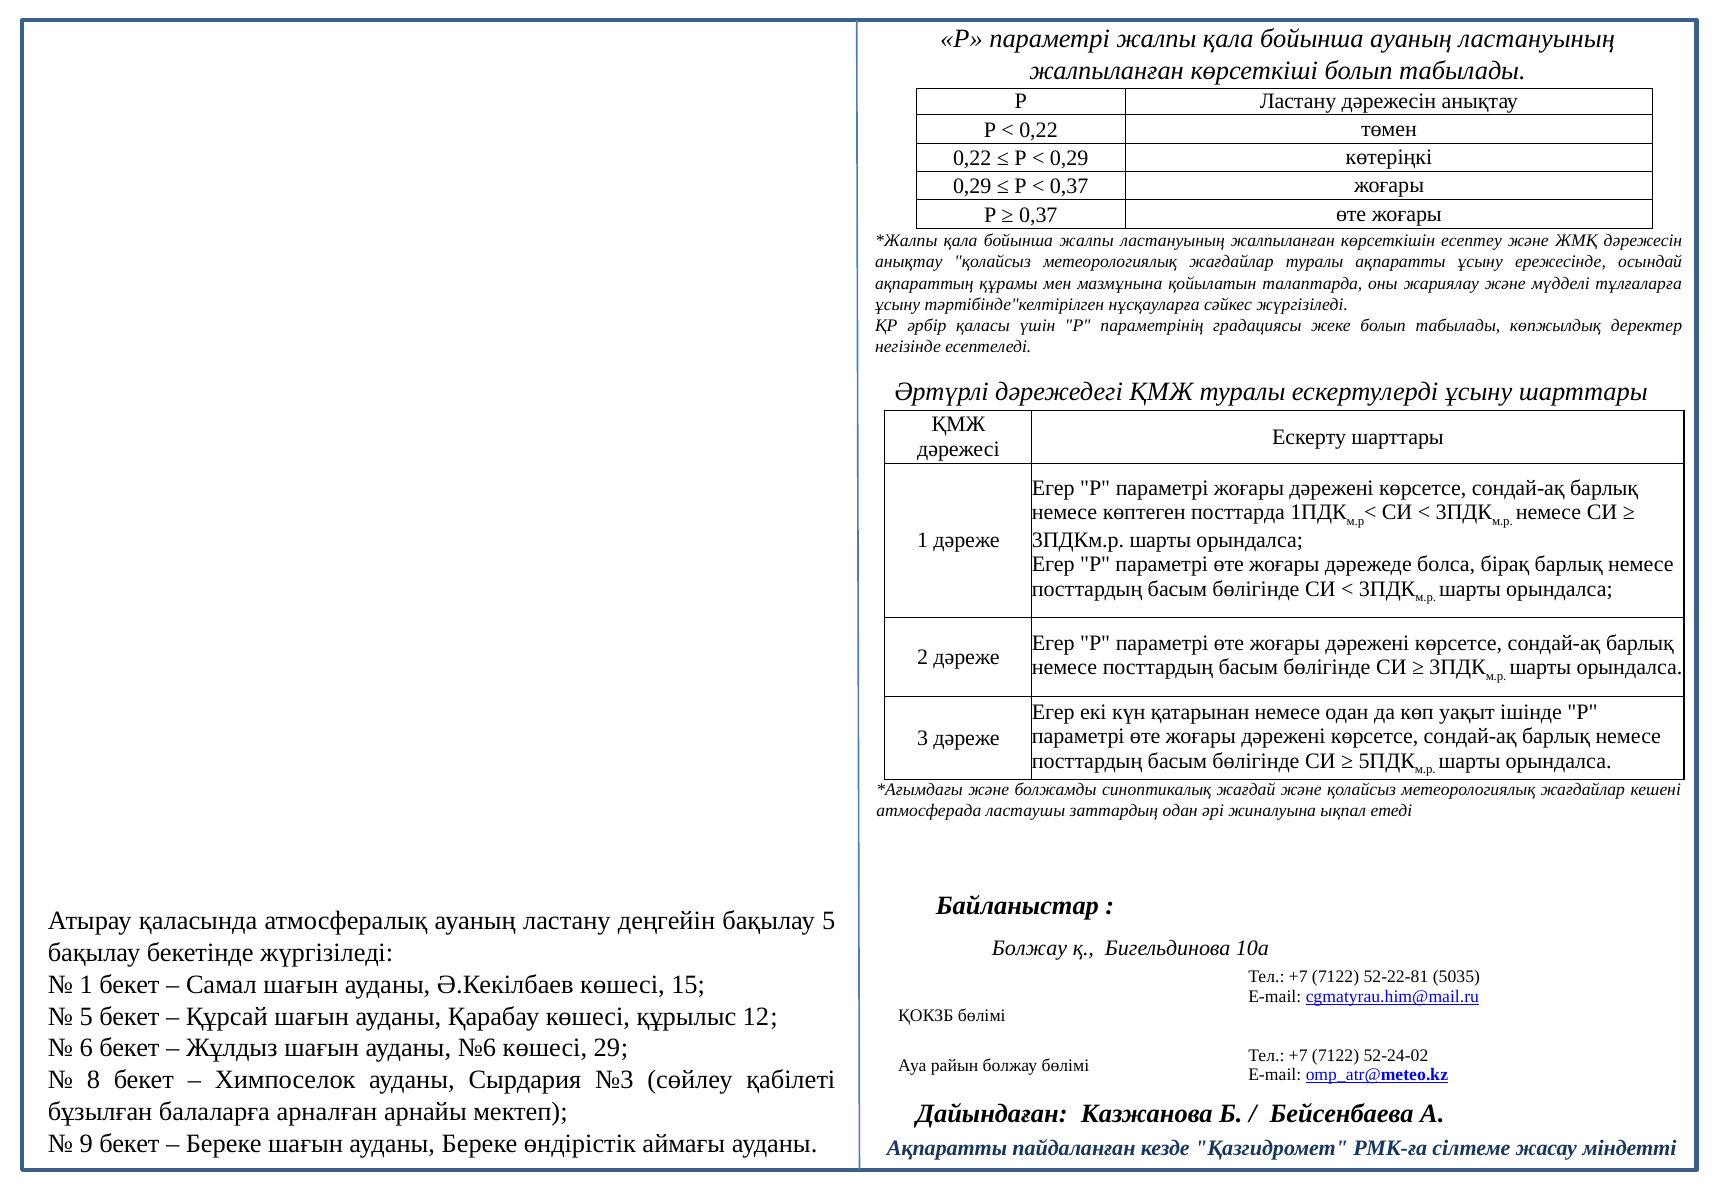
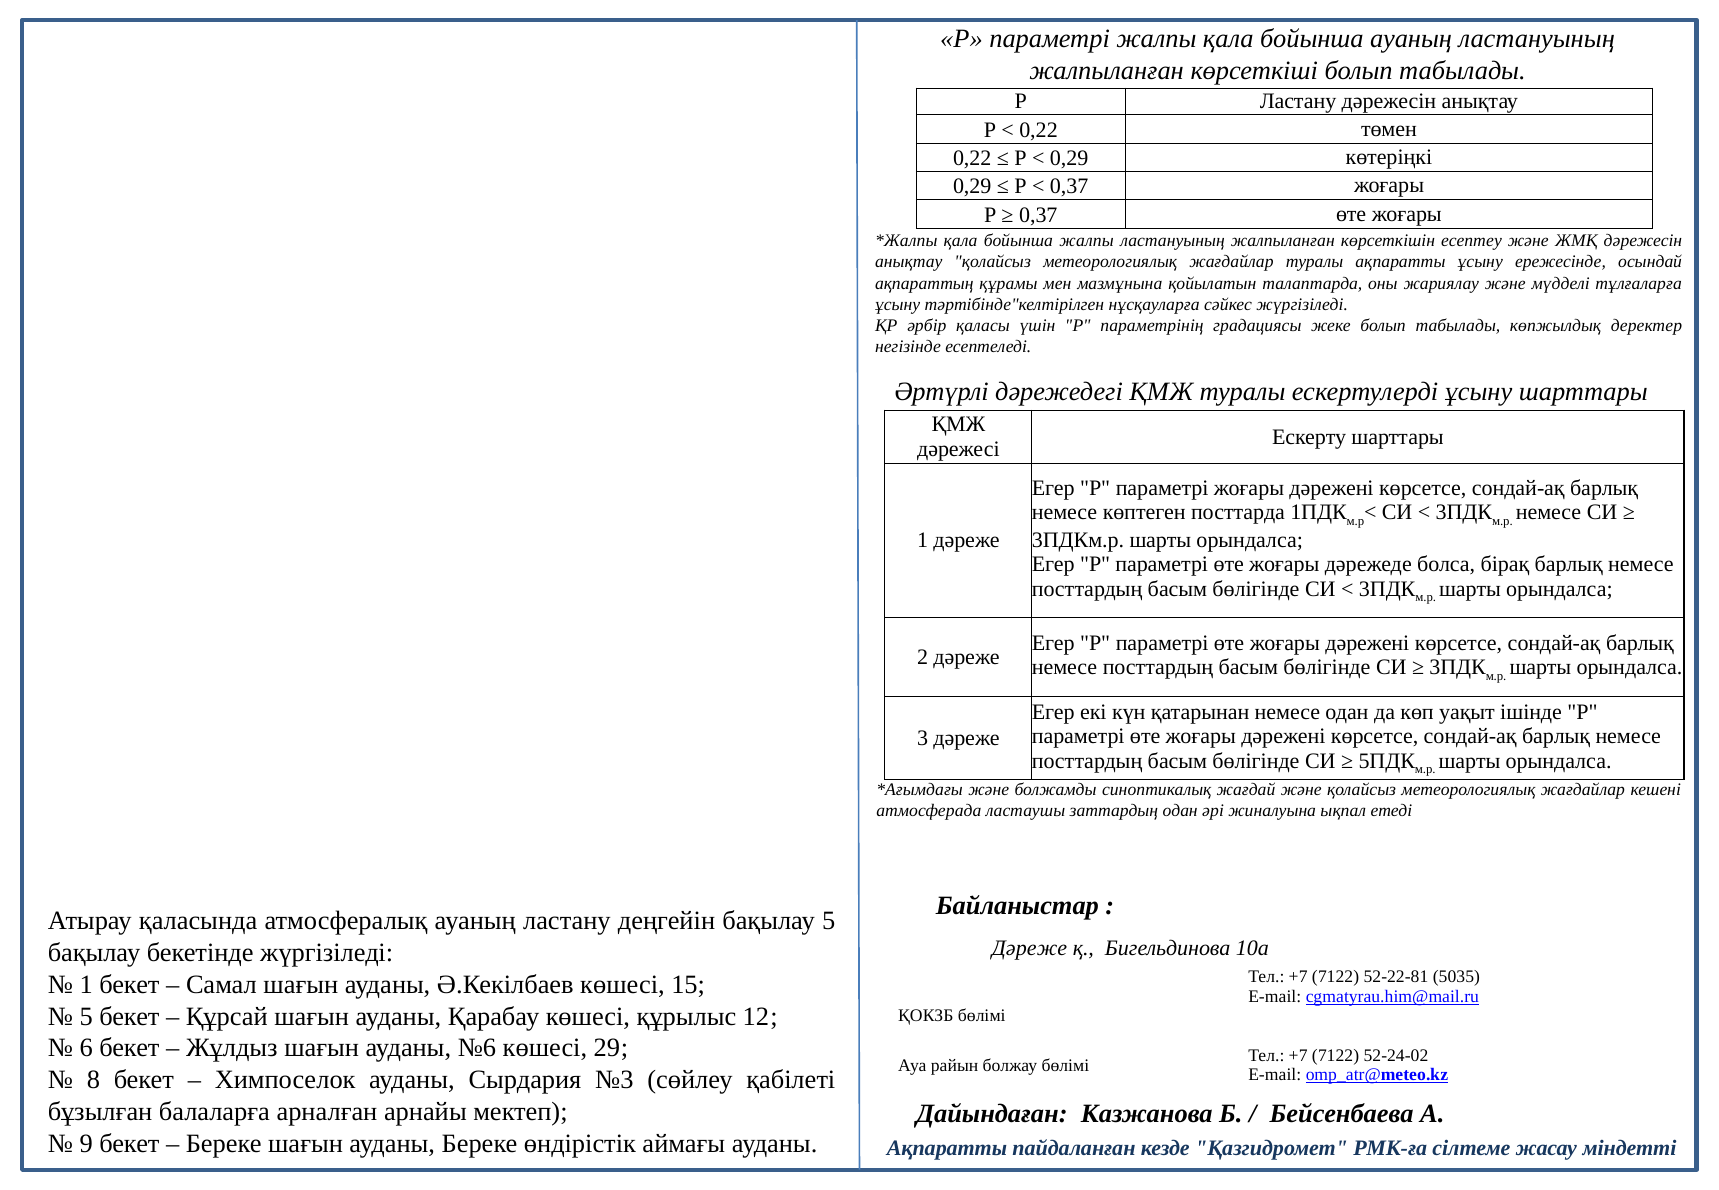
Болжау at (1030, 948): Болжау -> Дәреже
